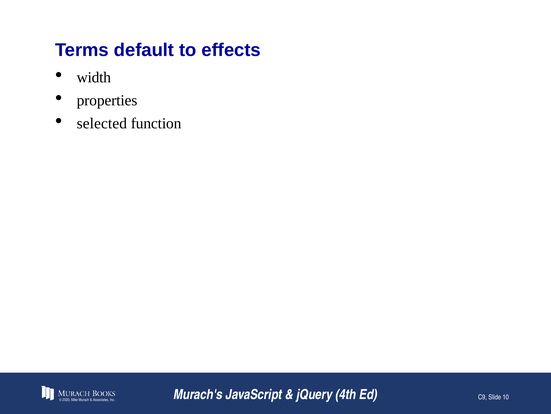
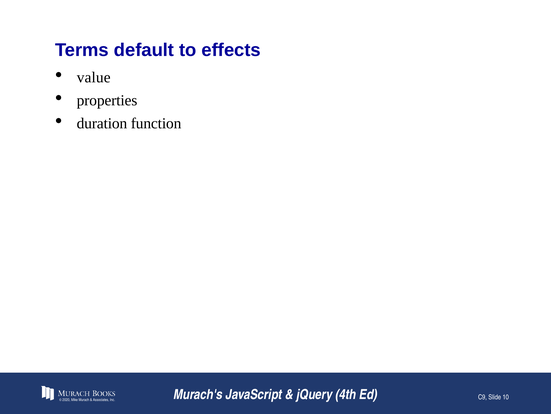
width: width -> value
selected: selected -> duration
